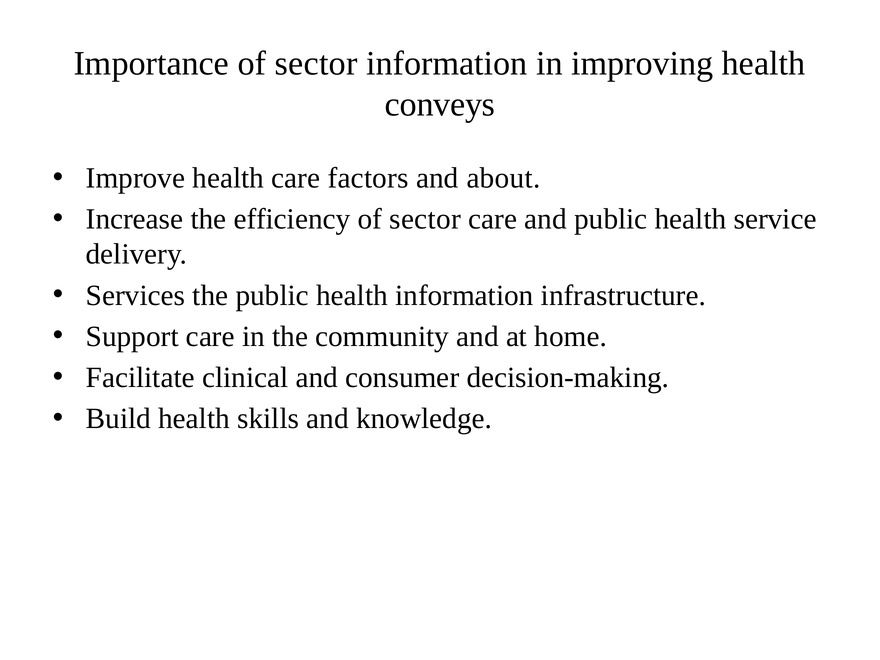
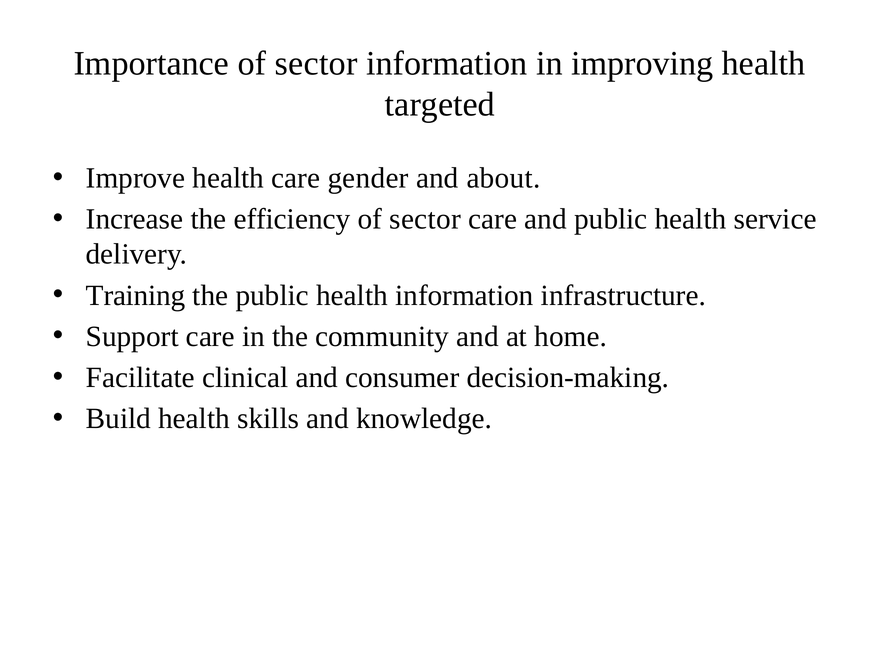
conveys: conveys -> targeted
factors: factors -> gender
Services: Services -> Training
